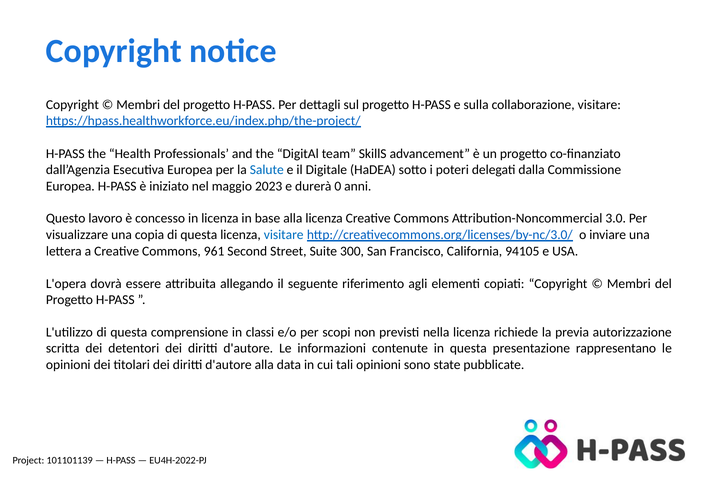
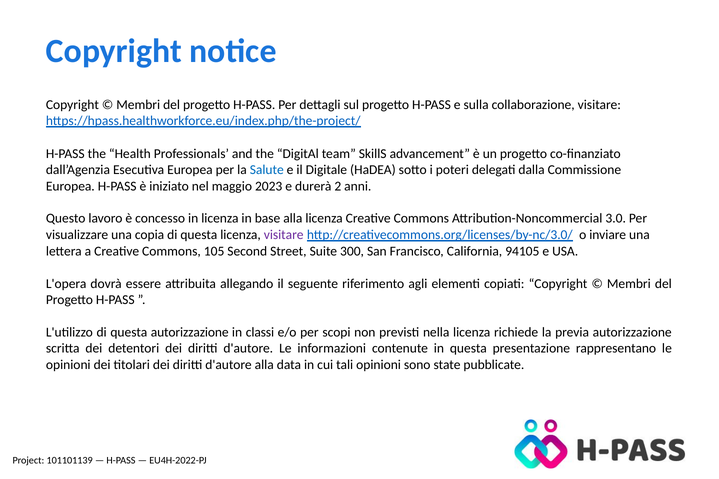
0: 0 -> 2
visitare at (284, 235) colour: blue -> purple
961: 961 -> 105
questa comprensione: comprensione -> autorizzazione
